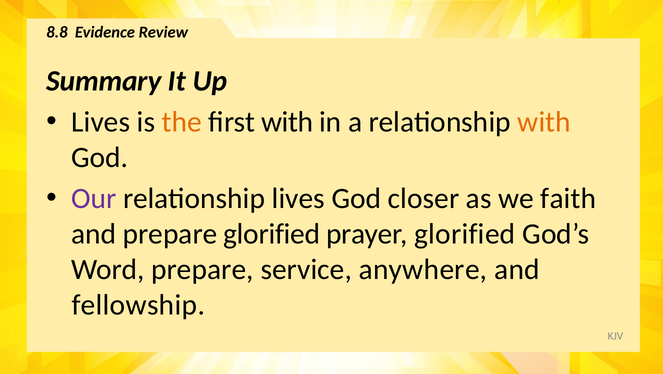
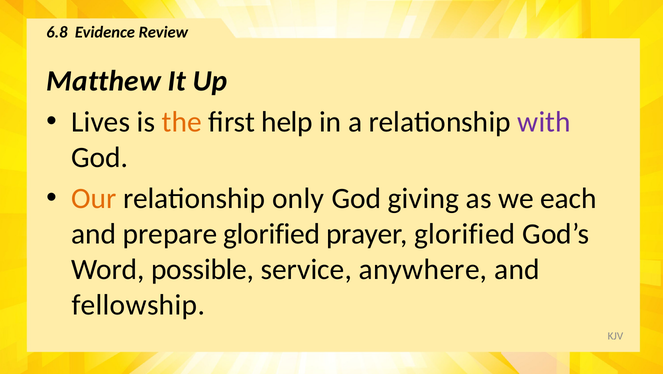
8.8: 8.8 -> 6.8
Summary: Summary -> Matthew
first with: with -> help
with at (544, 122) colour: orange -> purple
Our colour: purple -> orange
relationship lives: lives -> only
closer: closer -> giving
faith: faith -> each
Word prepare: prepare -> possible
